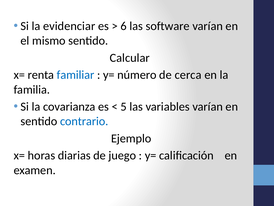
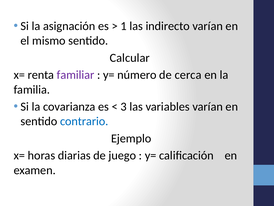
evidenciar: evidenciar -> asignación
6: 6 -> 1
software: software -> indirecto
familiar colour: blue -> purple
5: 5 -> 3
